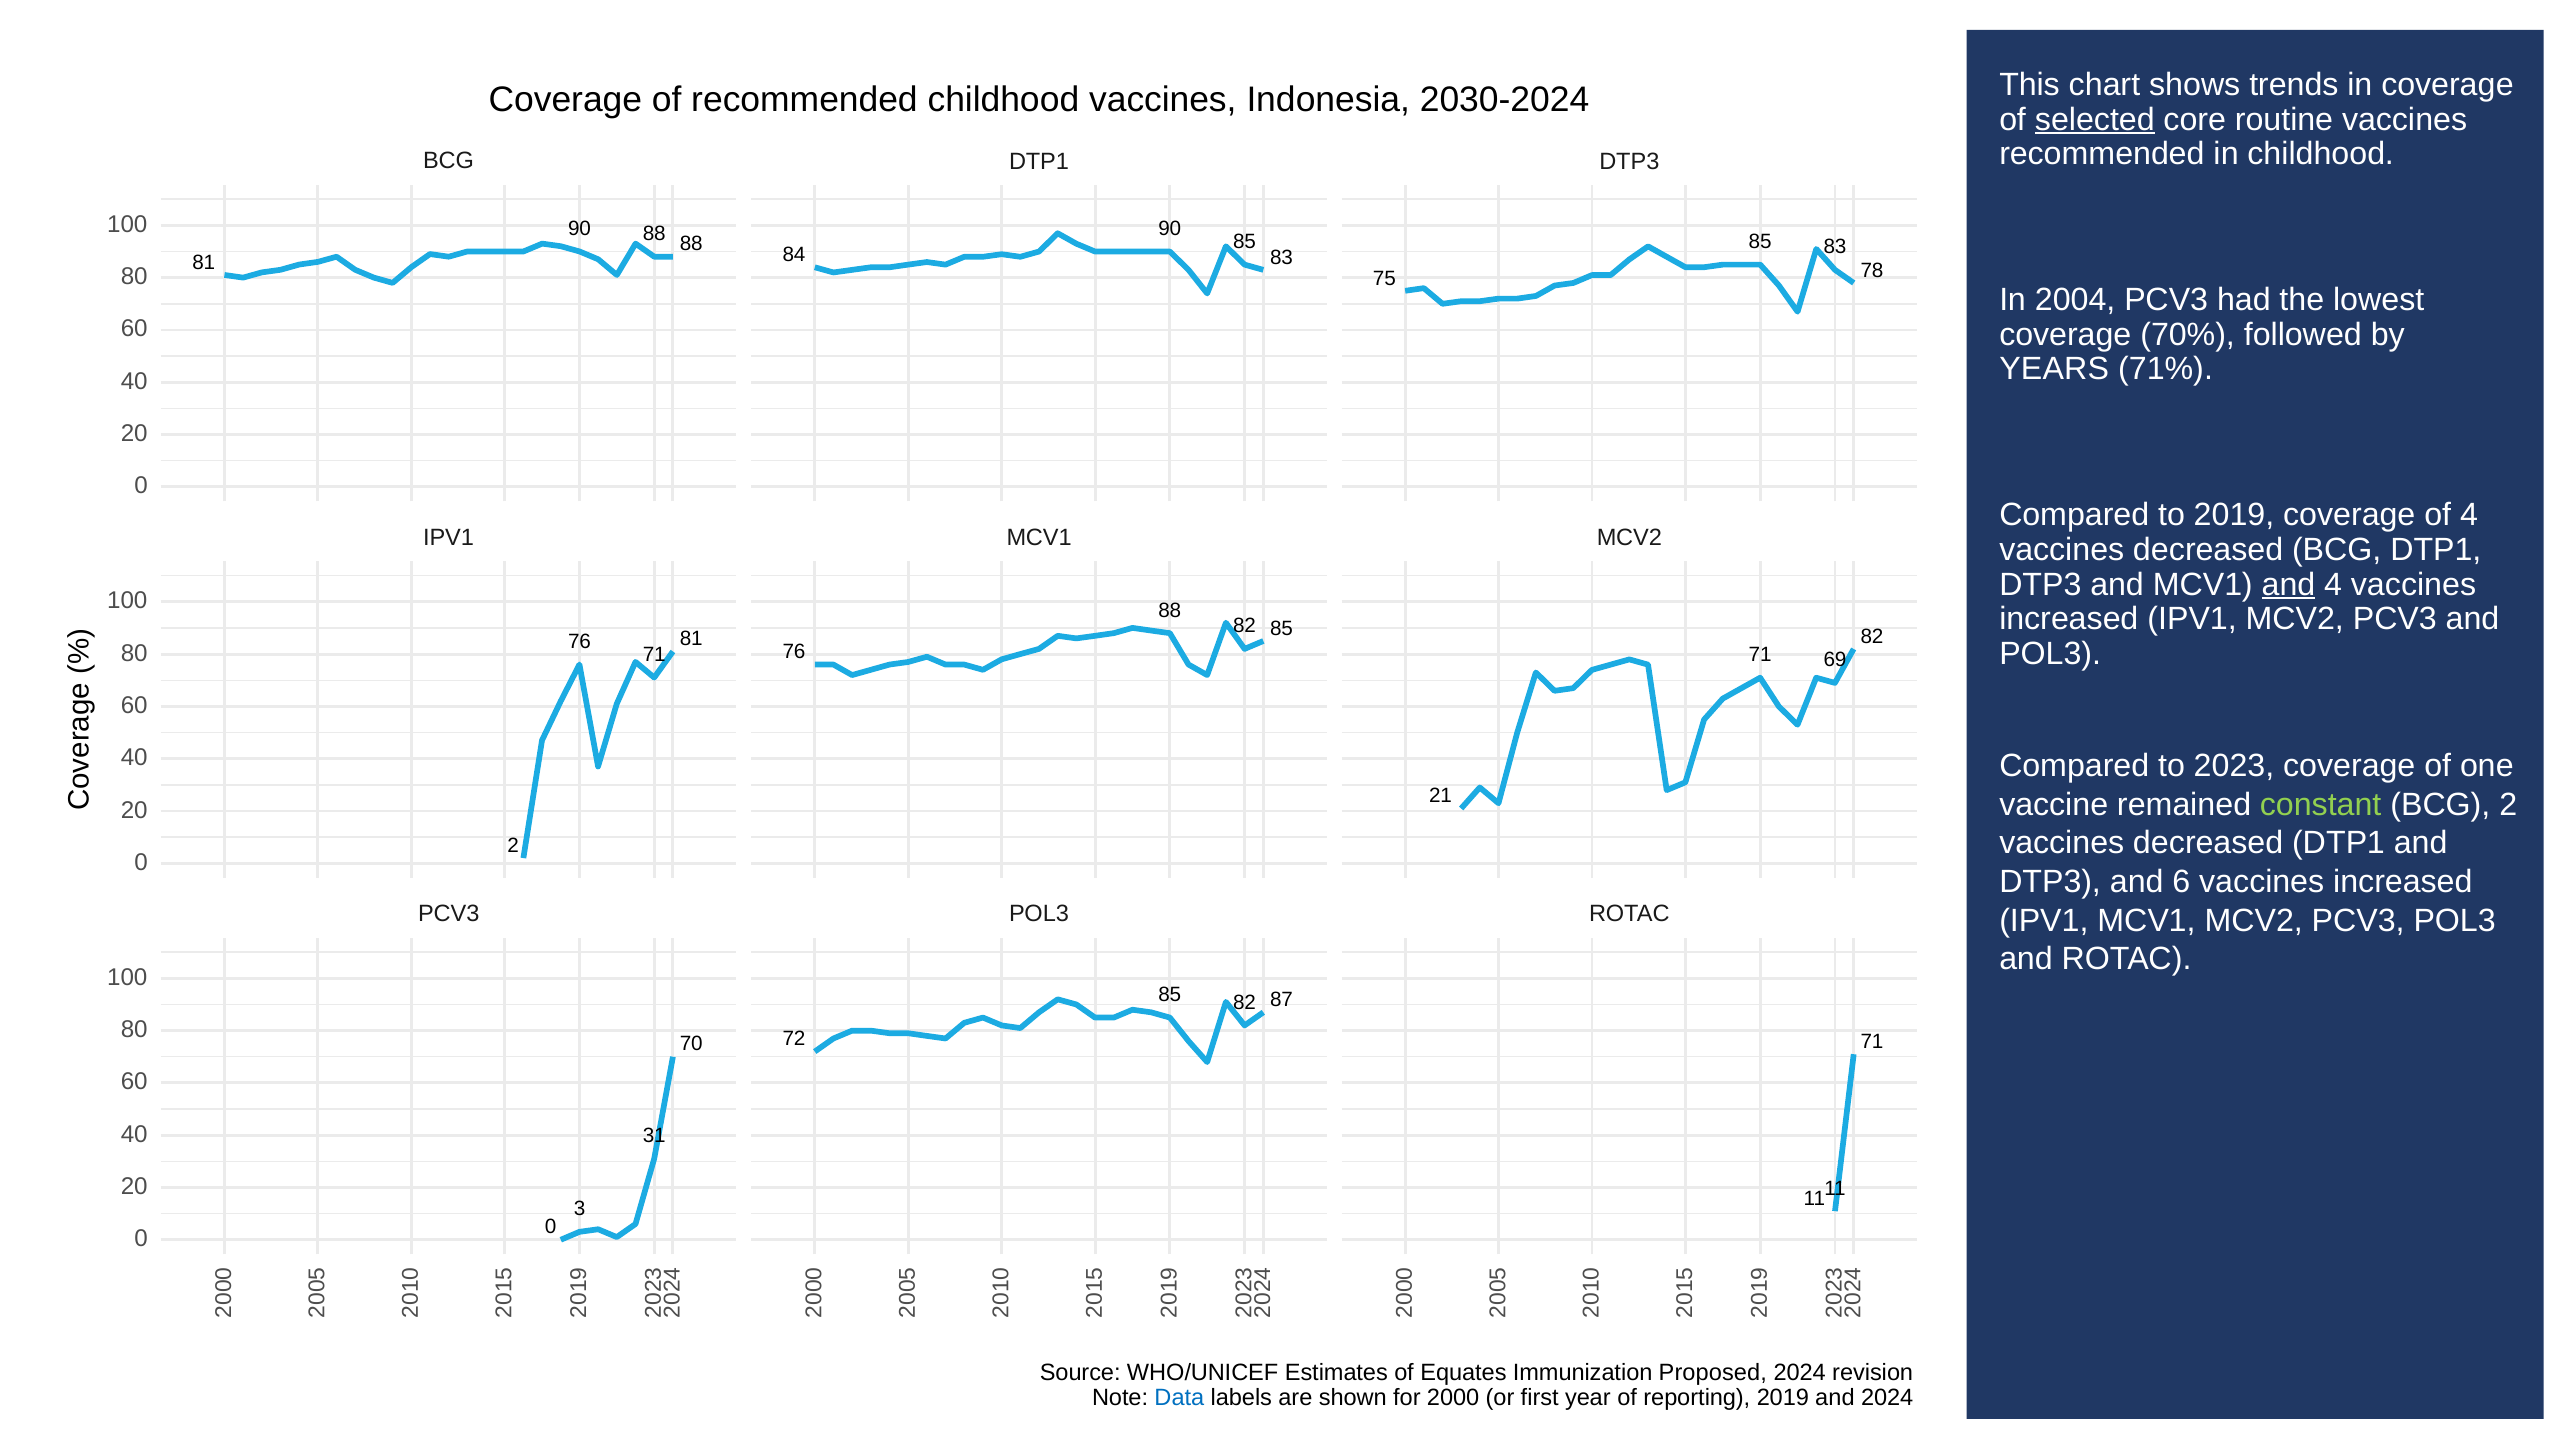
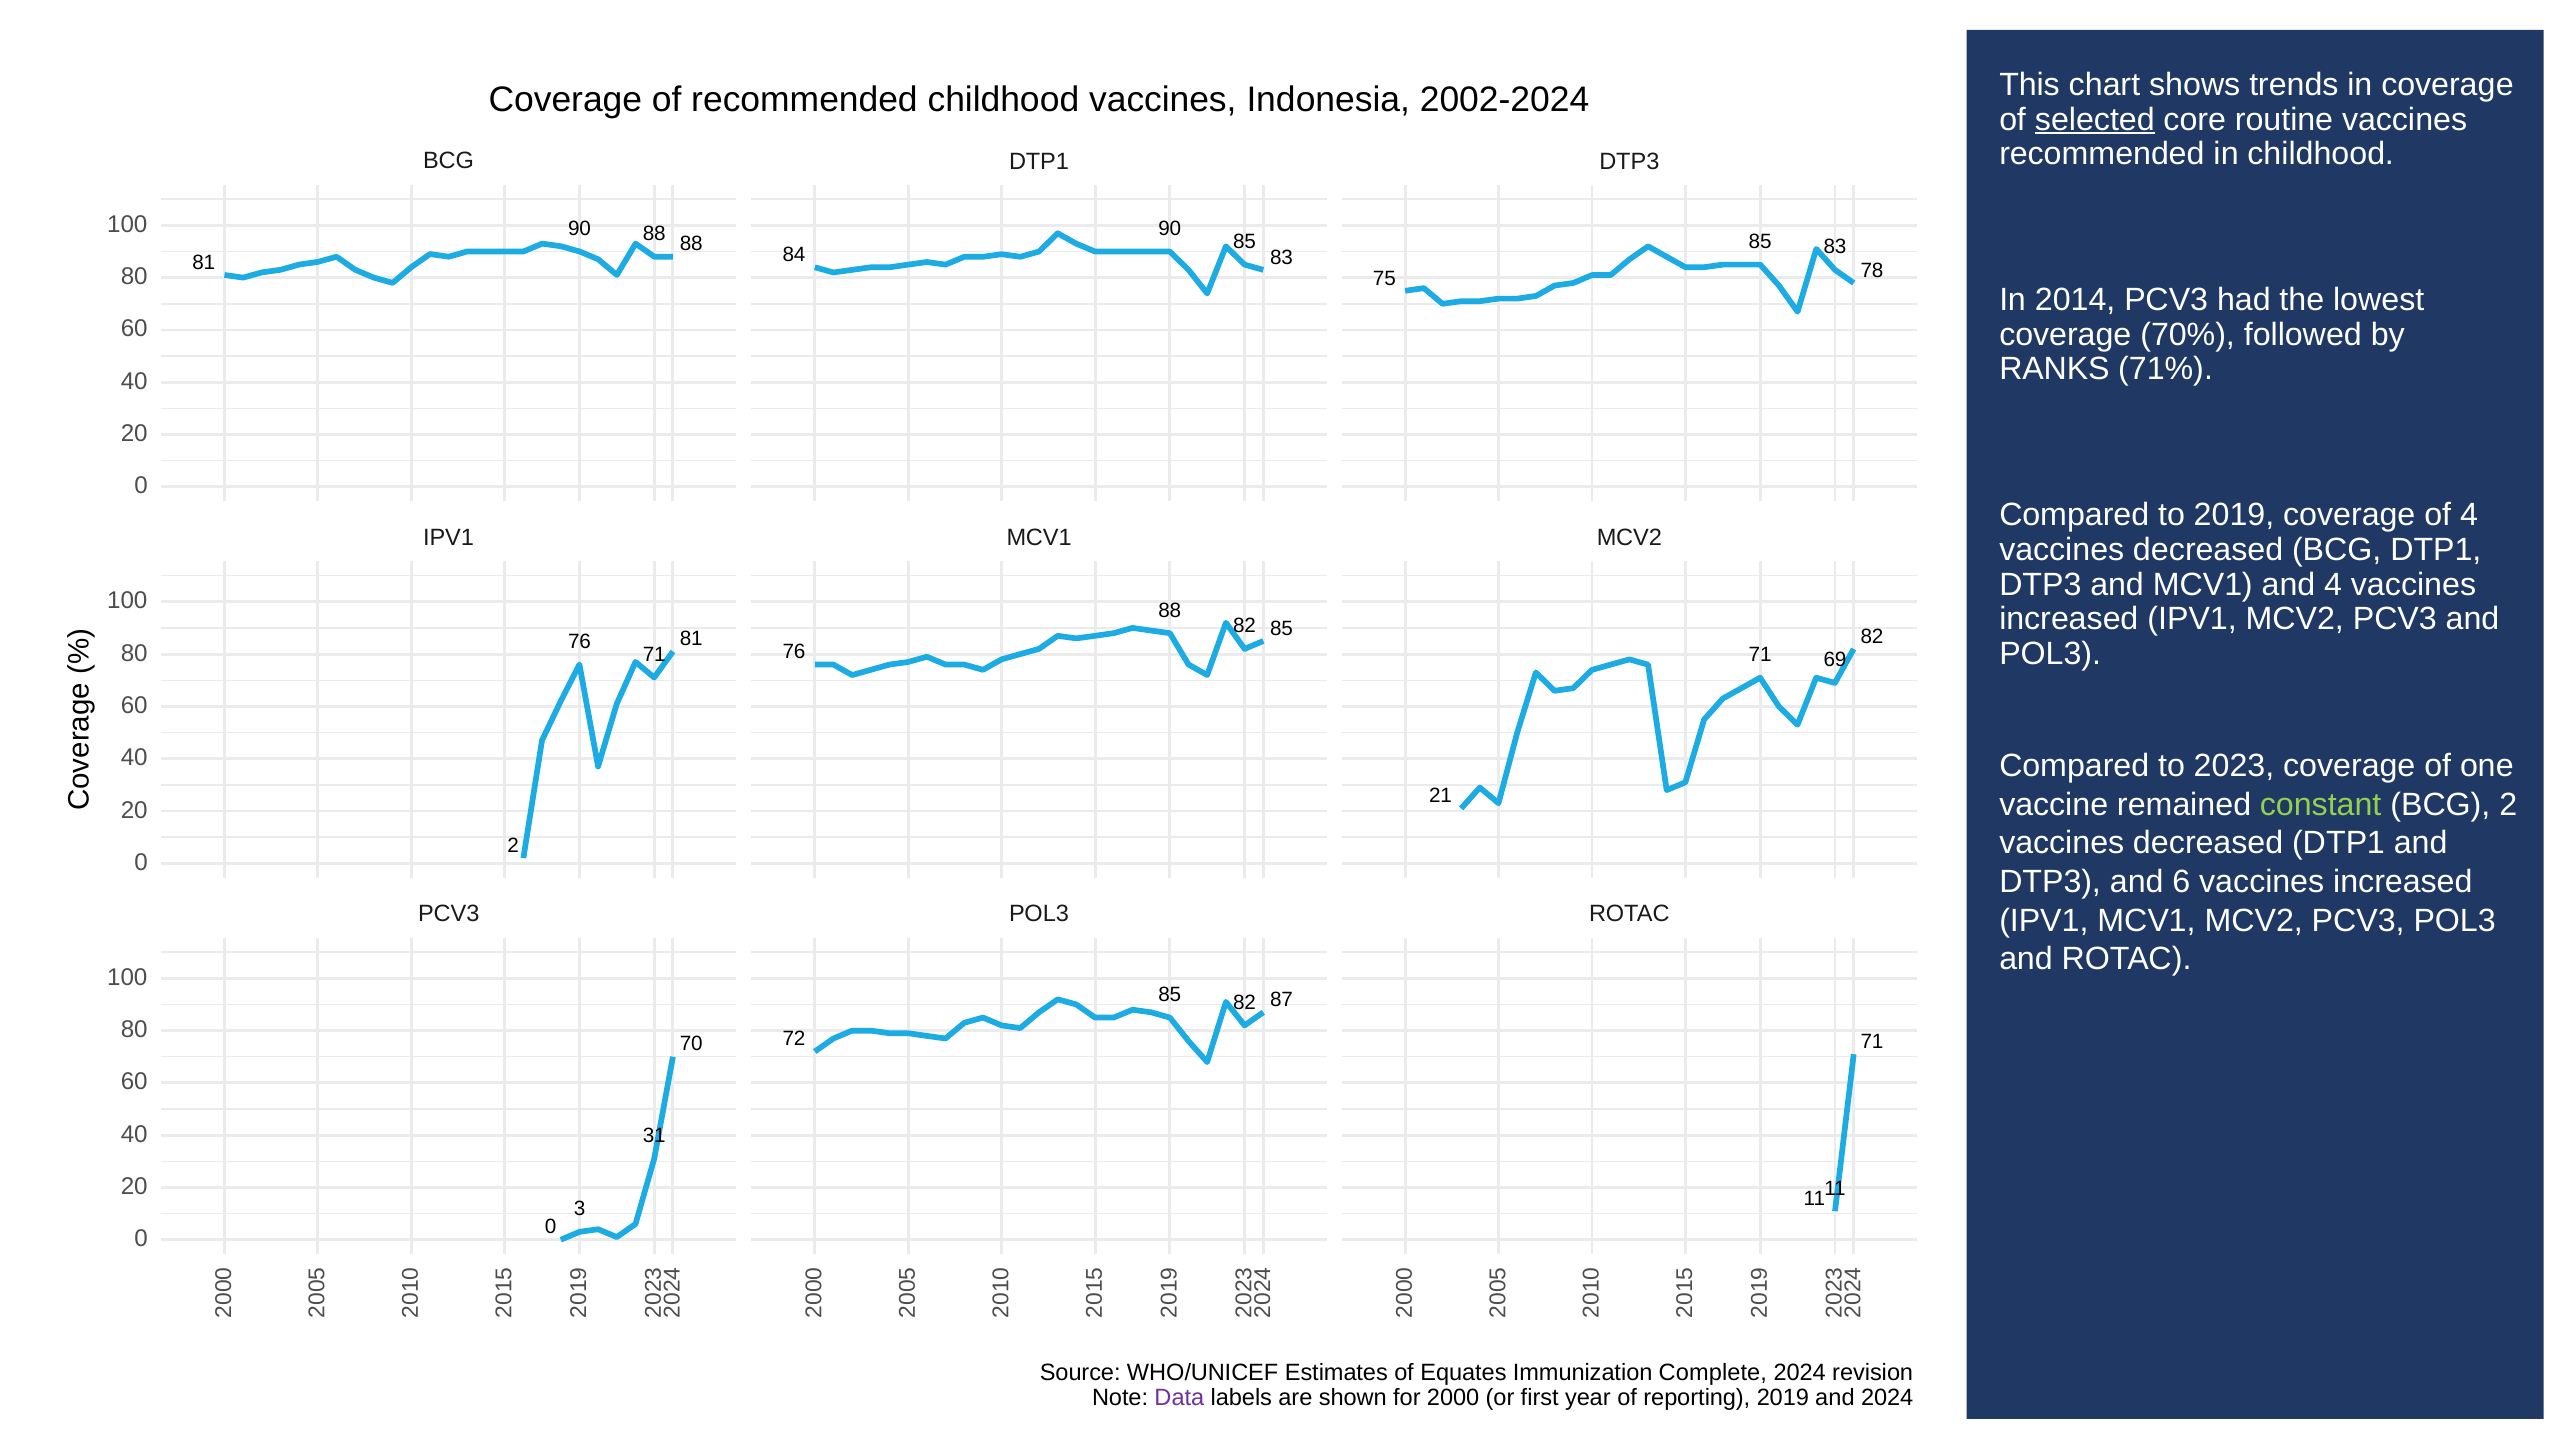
2030-2024: 2030-2024 -> 2002-2024
2004: 2004 -> 2014
YEARS: YEARS -> RANKS
and at (2288, 584) underline: present -> none
Proposed: Proposed -> Complete
Data colour: blue -> purple
